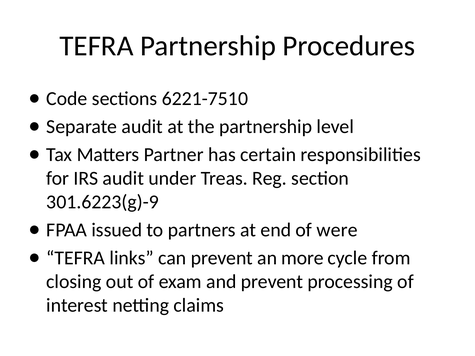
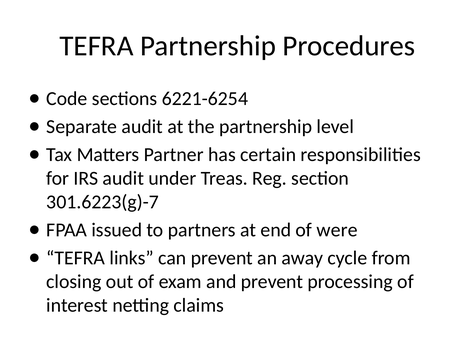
6221-7510: 6221-7510 -> 6221-6254
301.6223(g)-9: 301.6223(g)-9 -> 301.6223(g)-7
more: more -> away
